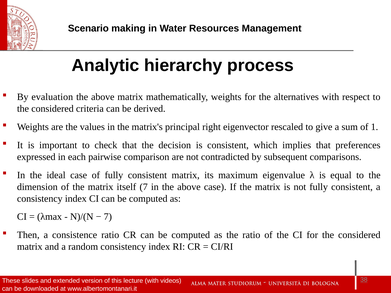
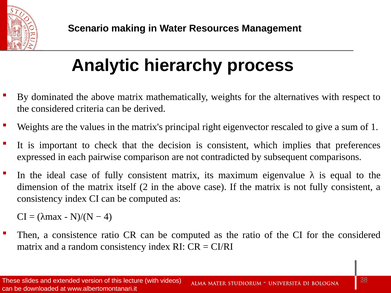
evaluation: evaluation -> dominated
itself 7: 7 -> 2
7 at (108, 217): 7 -> 4
